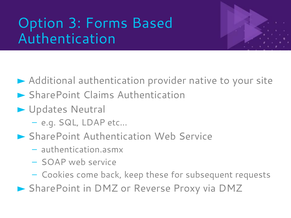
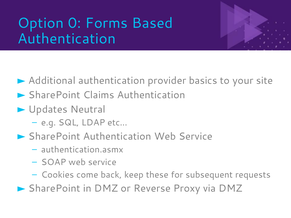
3: 3 -> 0
native: native -> basics
